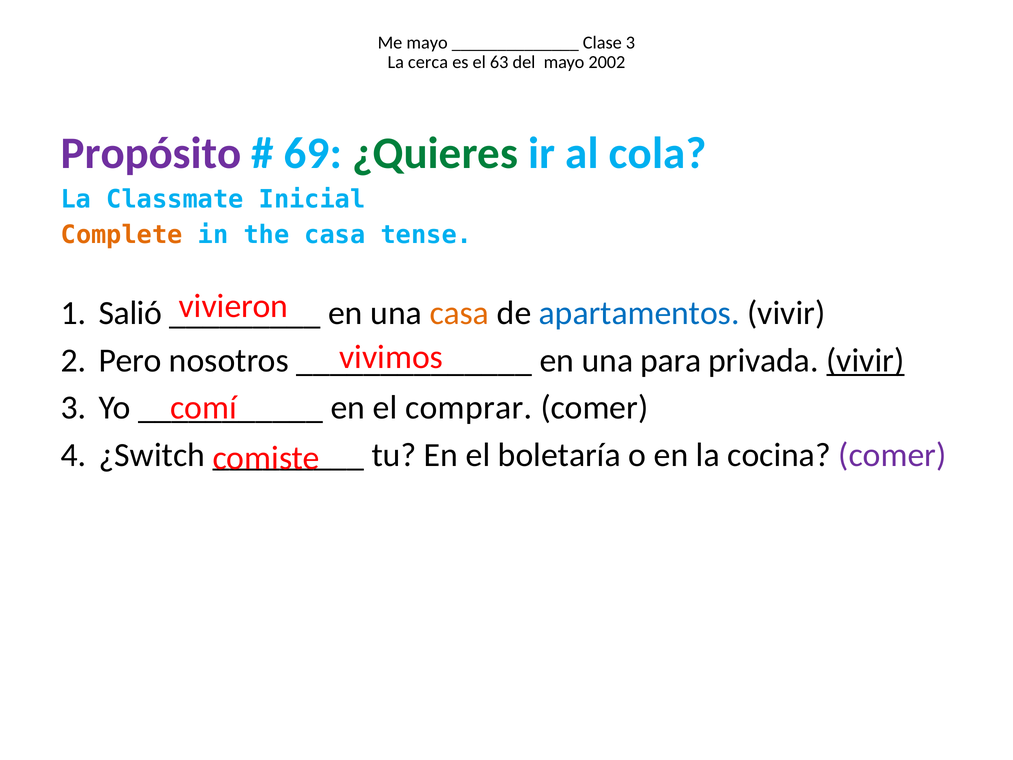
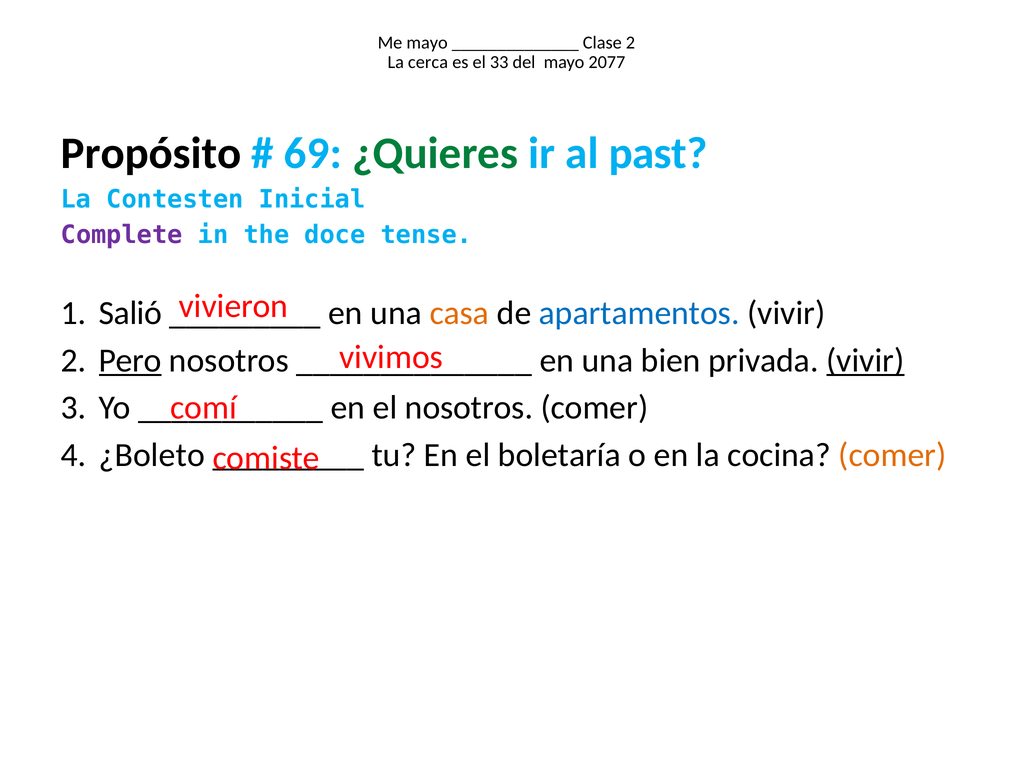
Clase 3: 3 -> 2
63: 63 -> 33
2002: 2002 -> 2077
Propósito colour: purple -> black
cola: cola -> past
Classmate: Classmate -> Contesten
Complete colour: orange -> purple
the casa: casa -> doce
Pero underline: none -> present
para: para -> bien
el comprar: comprar -> nosotros
¿Switch: ¿Switch -> ¿Boleto
comer at (892, 455) colour: purple -> orange
